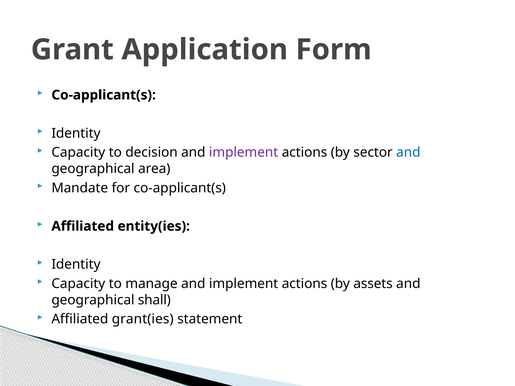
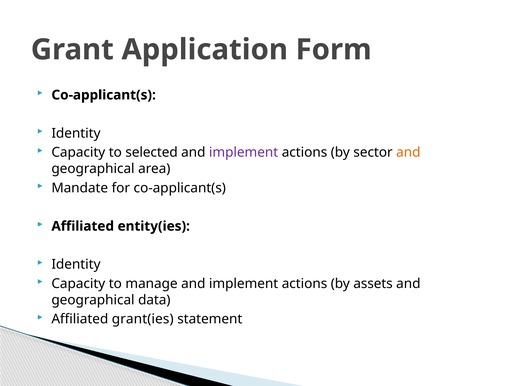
decision: decision -> selected
and at (408, 153) colour: blue -> orange
shall: shall -> data
